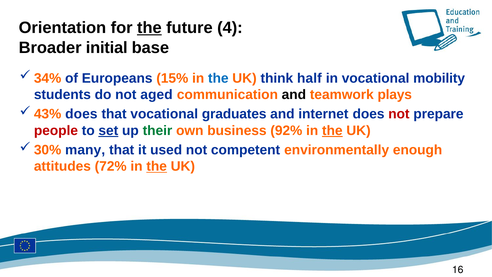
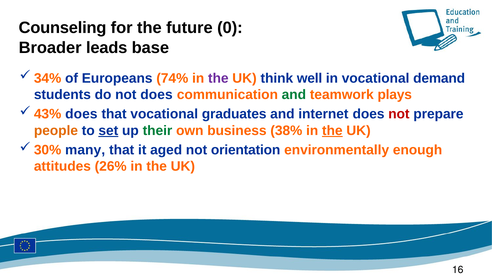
Orientation: Orientation -> Counseling
the at (149, 28) underline: present -> none
4: 4 -> 0
initial: initial -> leads
15%: 15% -> 74%
the at (218, 78) colour: blue -> purple
half: half -> well
mobility: mobility -> demand
not aged: aged -> does
and at (294, 95) colour: black -> green
people colour: red -> orange
92%: 92% -> 38%
used: used -> aged
competent: competent -> orientation
72%: 72% -> 26%
the at (157, 166) underline: present -> none
